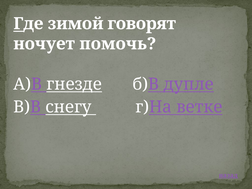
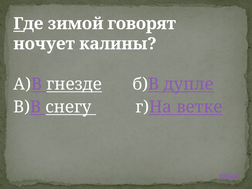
помочь: помочь -> калины
